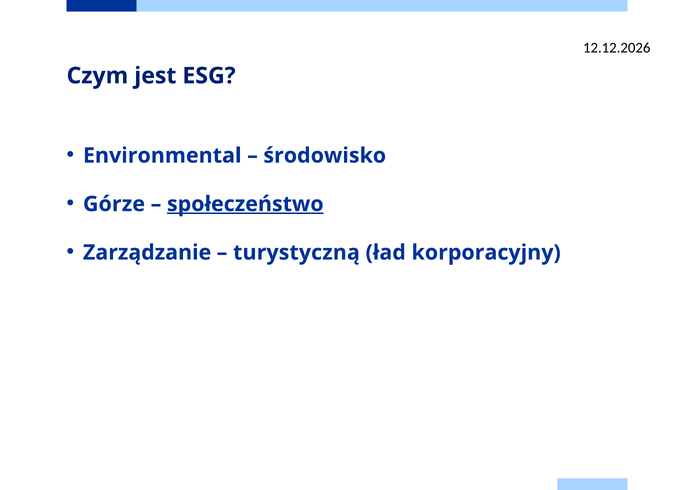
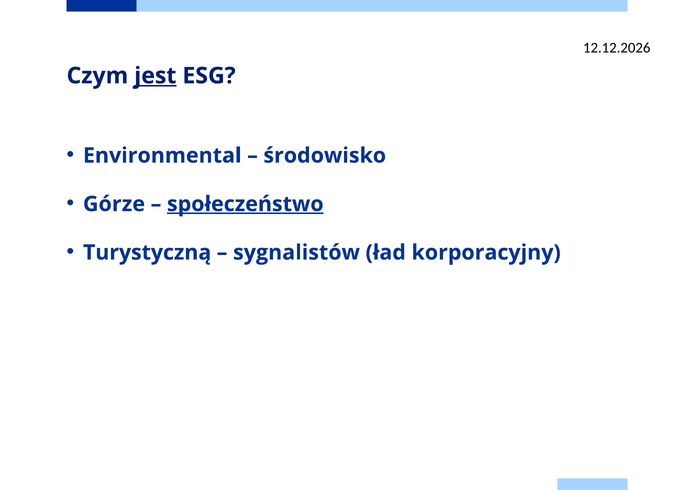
jest underline: none -> present
Zarządzanie: Zarządzanie -> Turystyczną
turystyczną: turystyczną -> sygnalistów
